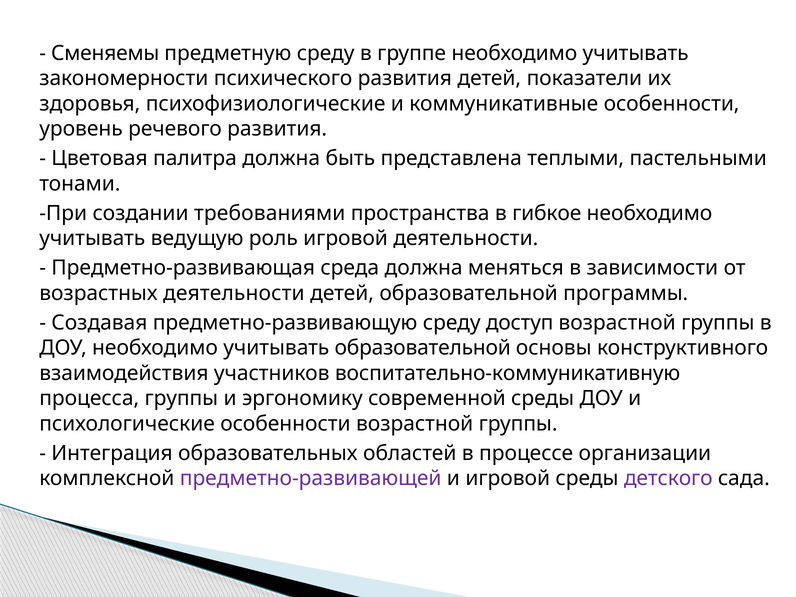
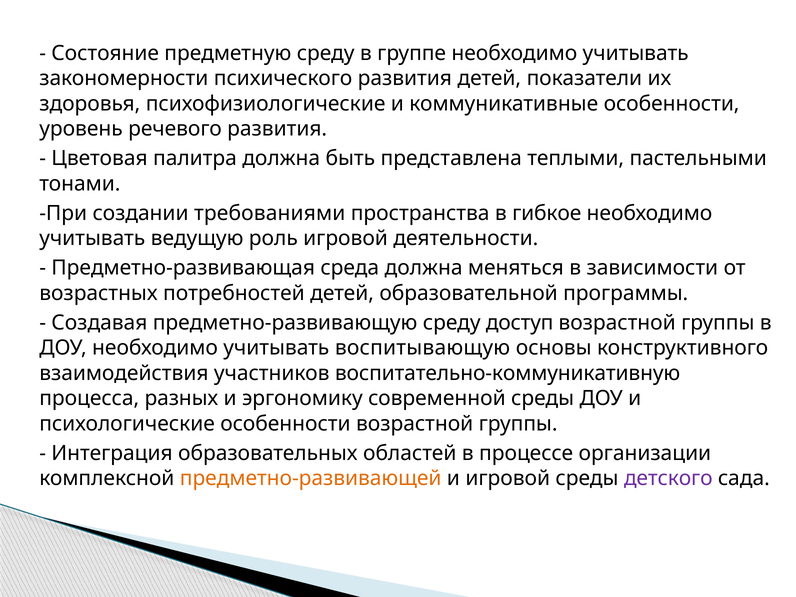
Сменяемы: Сменяемы -> Состояние
возрастных деятельности: деятельности -> потребностей
учитывать образовательной: образовательной -> воспитывающую
процесса группы: группы -> разных
предметно-развивающей colour: purple -> orange
